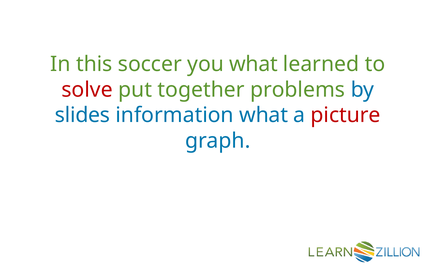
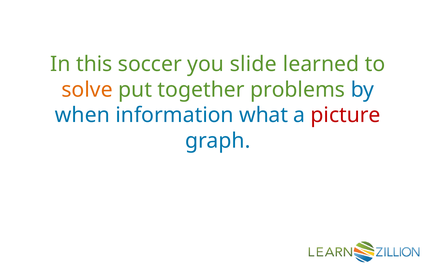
you what: what -> slide
solve colour: red -> orange
slides: slides -> when
